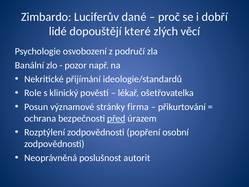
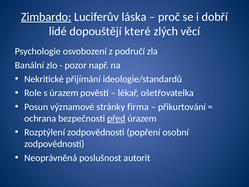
Zimbardo underline: none -> present
dané: dané -> láska
s klinický: klinický -> úrazem
